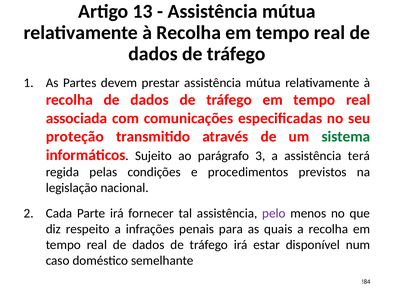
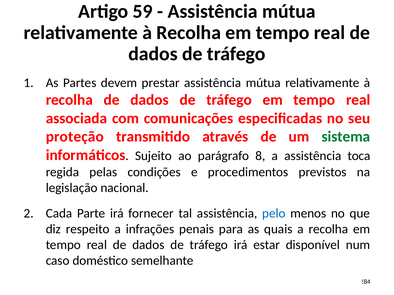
13: 13 -> 59
3: 3 -> 8
terá: terá -> toca
pelo colour: purple -> blue
